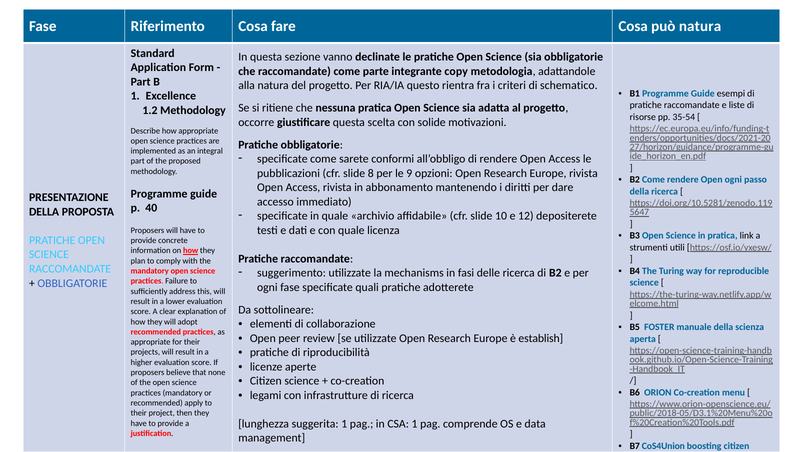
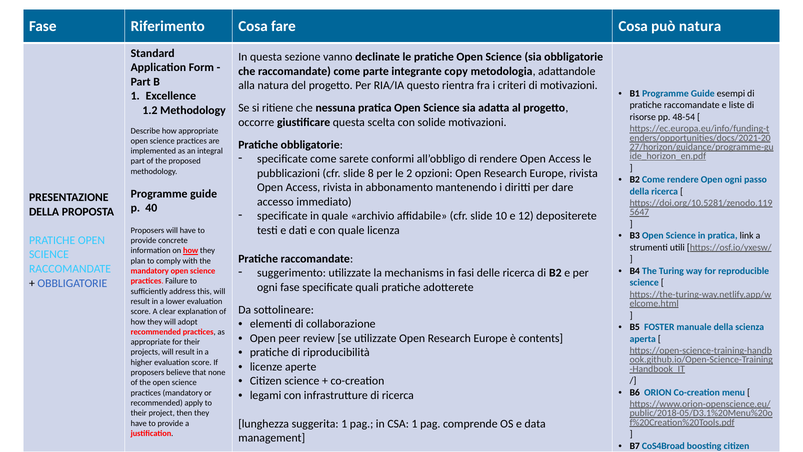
di schematico: schematico -> motivazioni
35-54: 35-54 -> 48-54
9: 9 -> 2
establish: establish -> contents
CoS4Union: CoS4Union -> CoS4Broad
